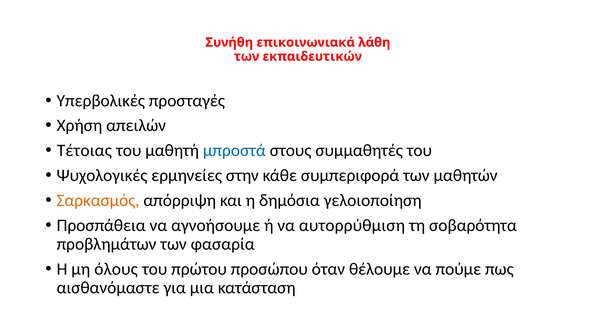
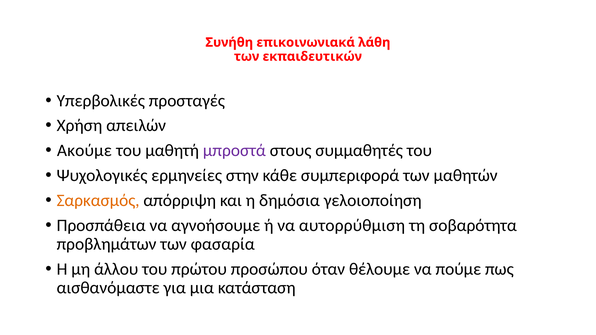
Τέτοιας: Τέτοιας -> Ακούμε
μπροστά colour: blue -> purple
όλους: όλους -> άλλου
